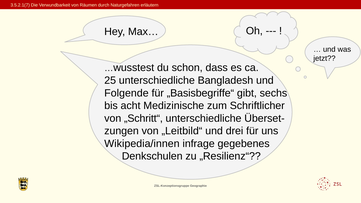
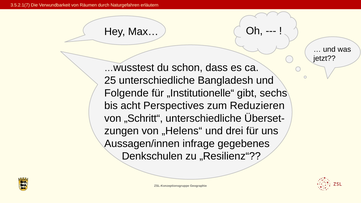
„Basisbegriffe“: „Basisbegriffe“ -> „Institutionelle“
Medizinische: Medizinische -> Perspectives
Schriftlicher: Schriftlicher -> Reduzieren
„Leitbild“: „Leitbild“ -> „Helens“
Wikipedia/innen: Wikipedia/innen -> Aussagen/innen
